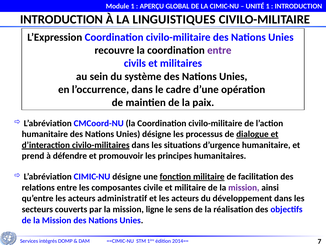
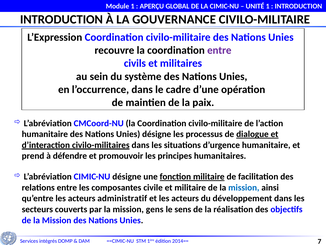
LINGUISTIQUES: LINGUISTIQUES -> GOUVERNANCE
mission at (244, 187) colour: purple -> blue
ligne: ligne -> gens
